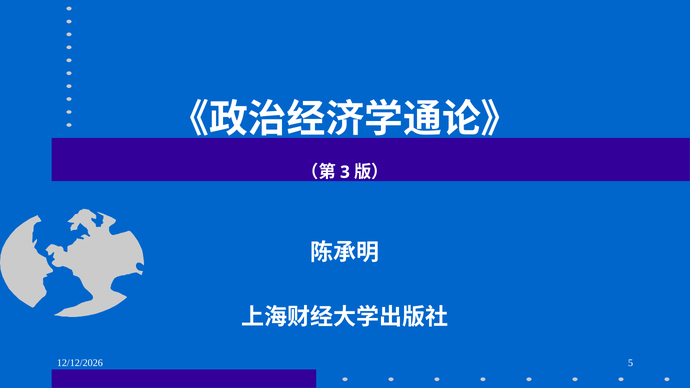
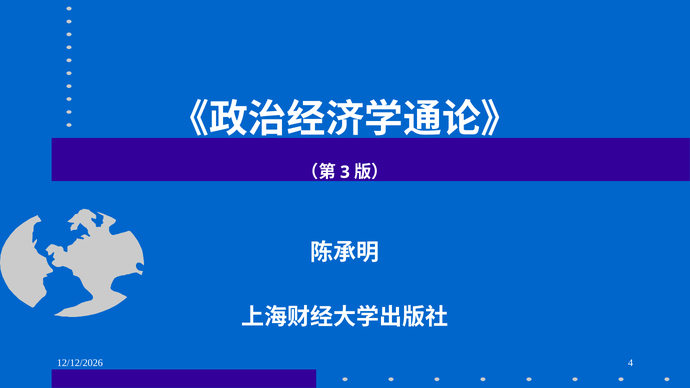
5: 5 -> 4
